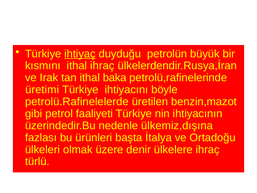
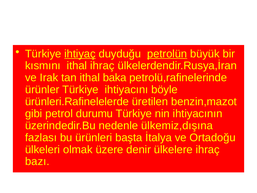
petrolün underline: none -> present
üretimi: üretimi -> ürünler
petrolü.Rafinelelerde: petrolü.Rafinelelerde -> ürünleri.Rafinelelerde
faaliyeti: faaliyeti -> durumu
türlü: türlü -> bazı
